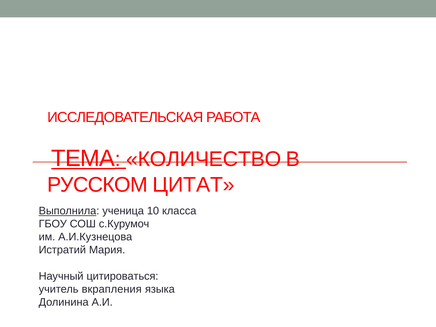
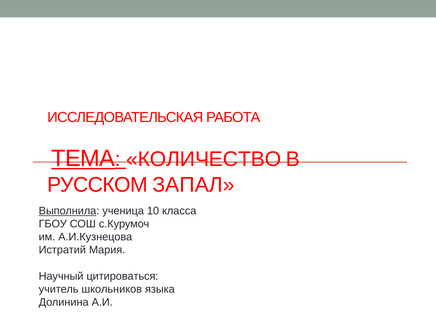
ЦИТАТ: ЦИТАТ -> ЗАПАЛ
вкрапления: вкрапления -> школьников
